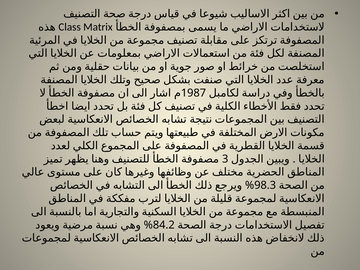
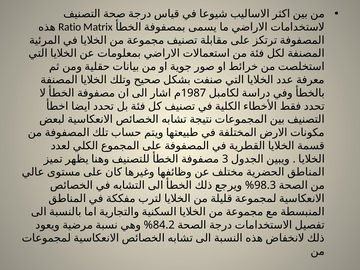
Class: Class -> Ratio
